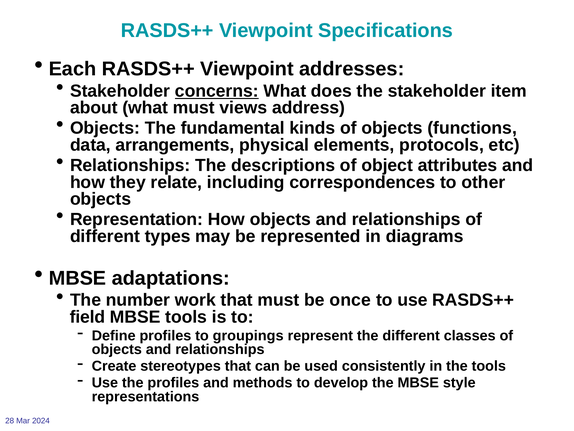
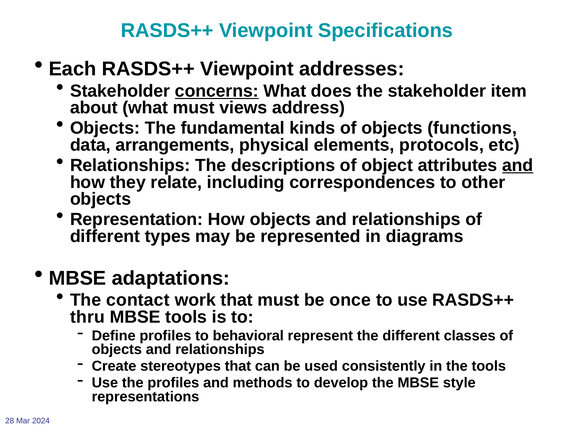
and at (518, 165) underline: none -> present
number: number -> contact
field: field -> thru
groupings: groupings -> behavioral
